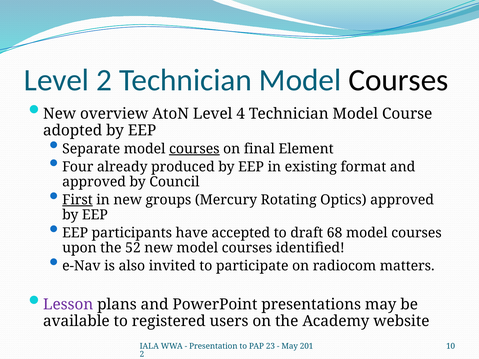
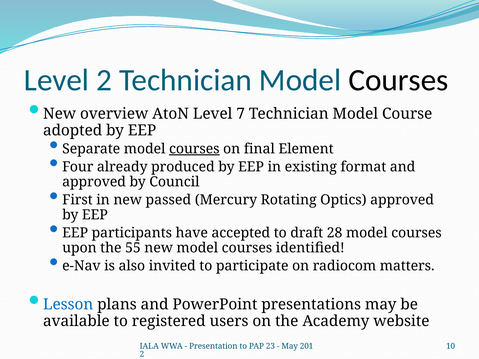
4: 4 -> 7
First underline: present -> none
groups: groups -> passed
68: 68 -> 28
52: 52 -> 55
Lesson colour: purple -> blue
